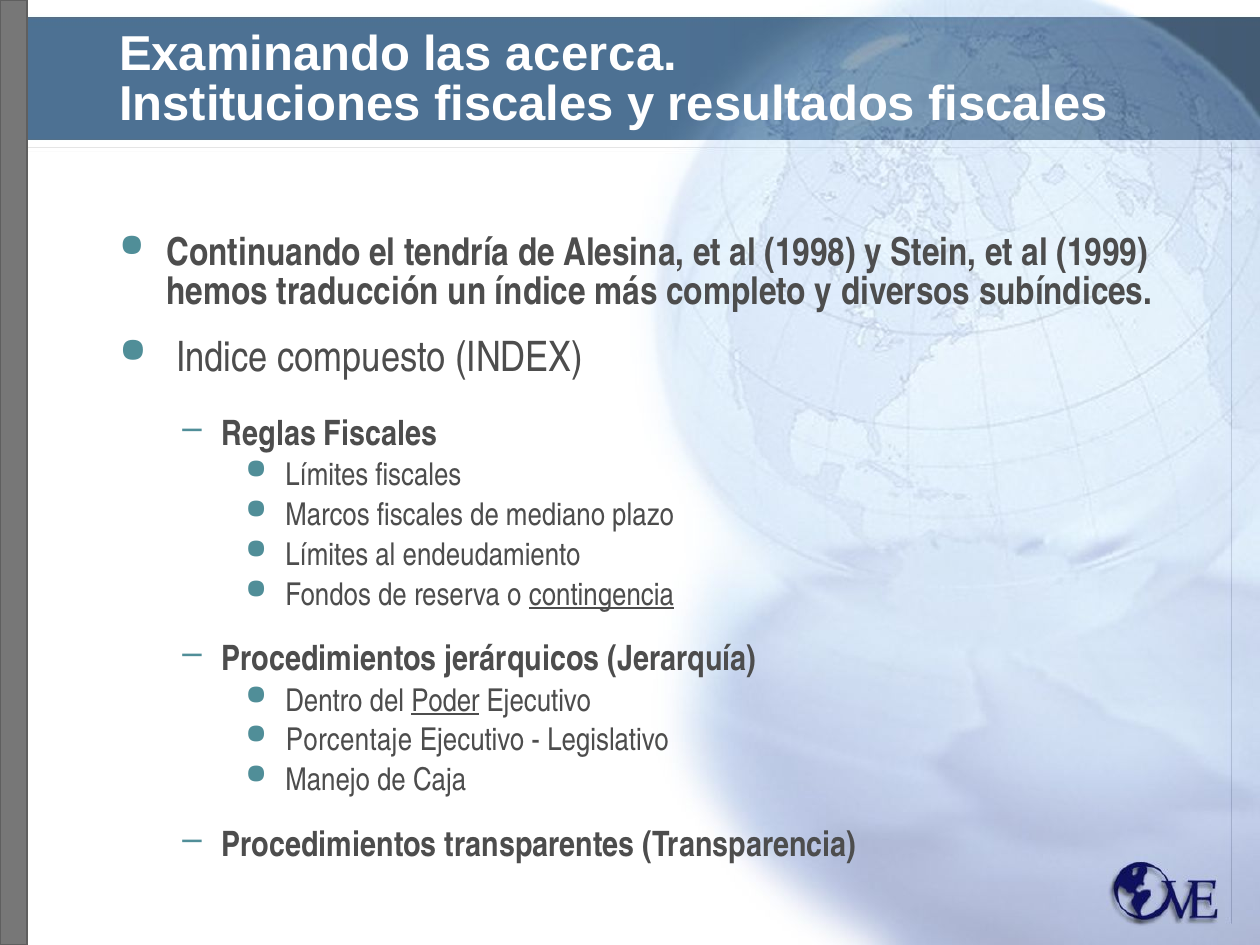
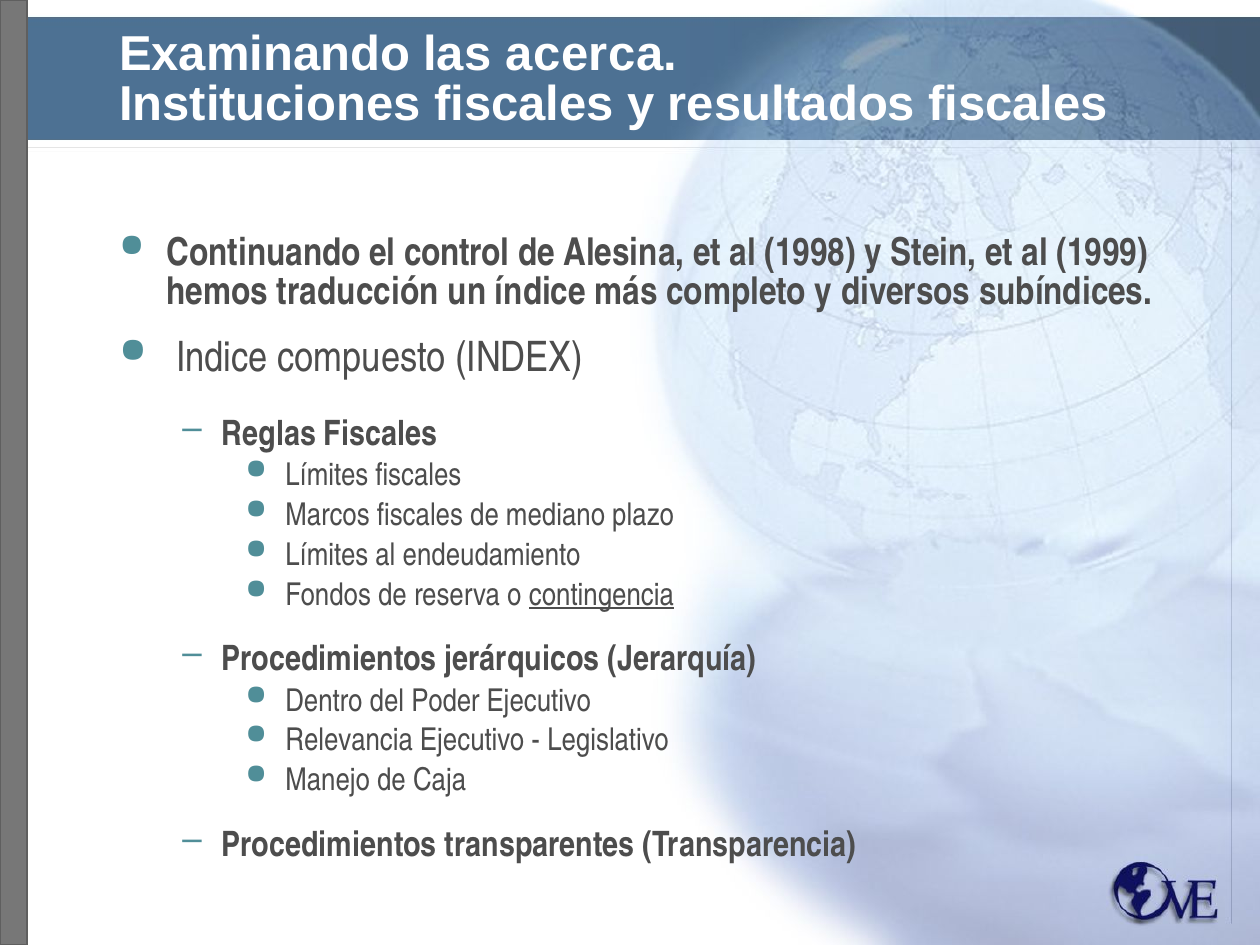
tendría: tendría -> control
Poder underline: present -> none
Porcentaje: Porcentaje -> Relevancia
